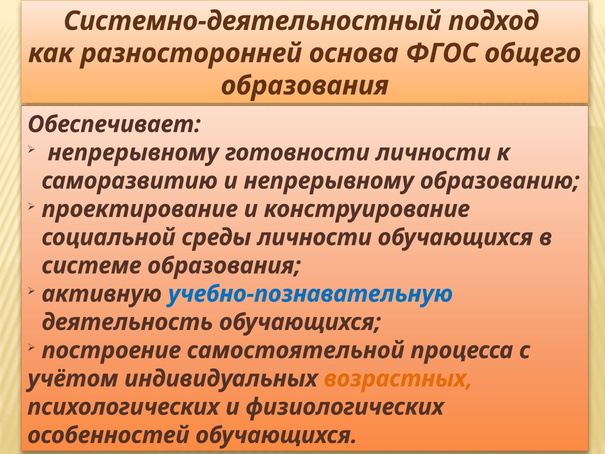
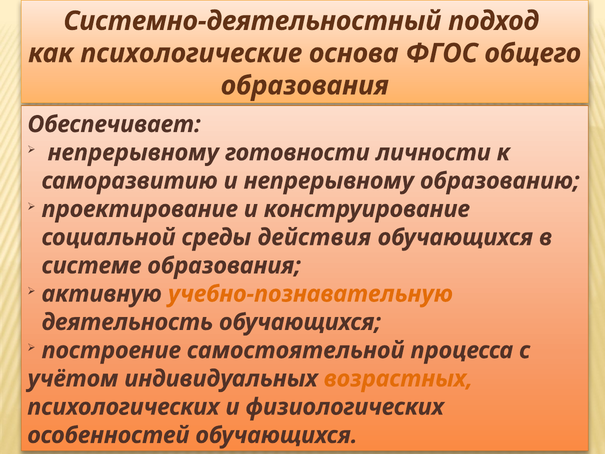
разносторонней: разносторонней -> психологические
среды личности: личности -> действия
учебно-познавательную colour: blue -> orange
